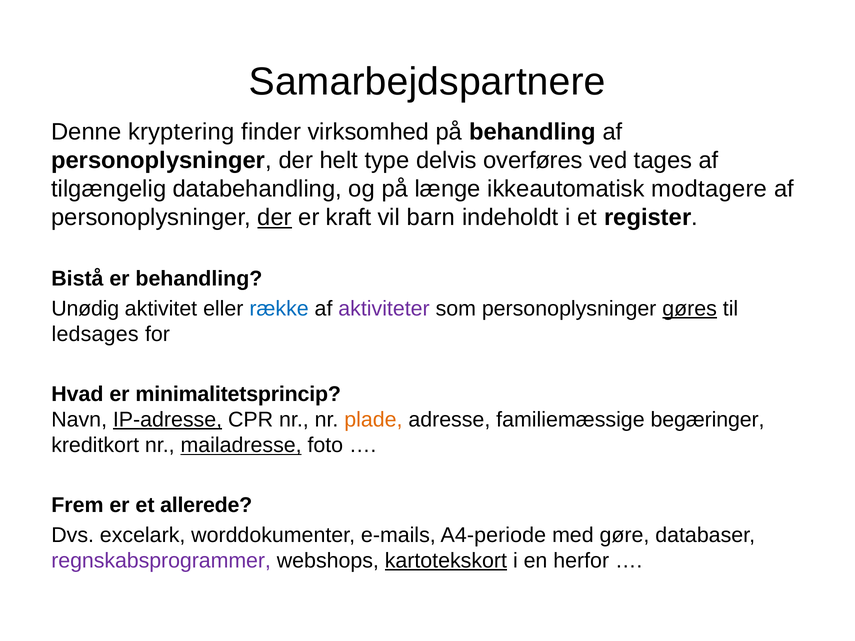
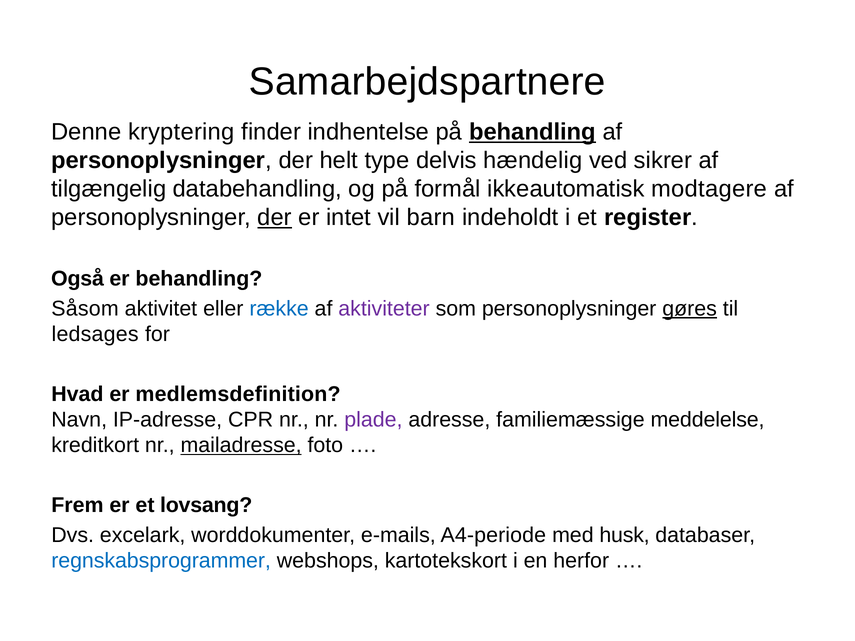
virksomhed: virksomhed -> indhentelse
behandling at (533, 132) underline: none -> present
overføres: overføres -> hændelig
tages: tages -> sikrer
længe: længe -> formål
kraft: kraft -> intet
Bistå: Bistå -> Også
Unødig: Unødig -> Såsom
minimalitetsprincip: minimalitetsprincip -> medlemsdefinition
IP-adresse underline: present -> none
plade colour: orange -> purple
begæringer: begæringer -> meddelelse
allerede: allerede -> lovsang
gøre: gøre -> husk
regnskabsprogrammer colour: purple -> blue
kartotekskort underline: present -> none
